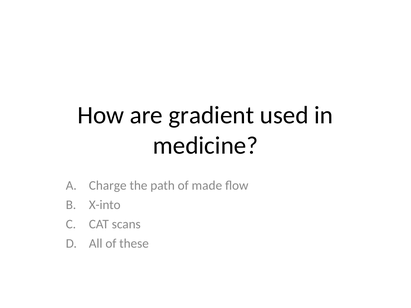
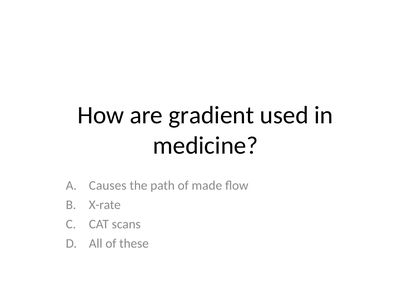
Charge: Charge -> Causes
X-into: X-into -> X-rate
